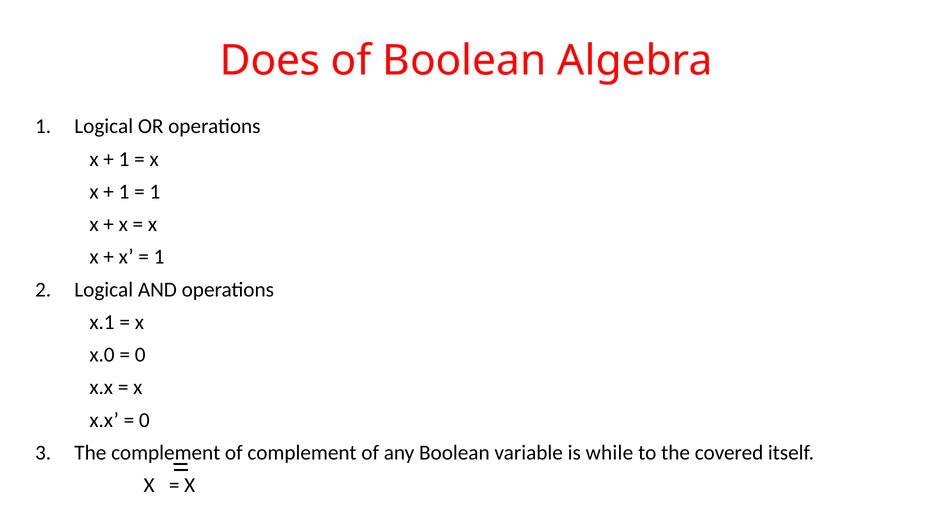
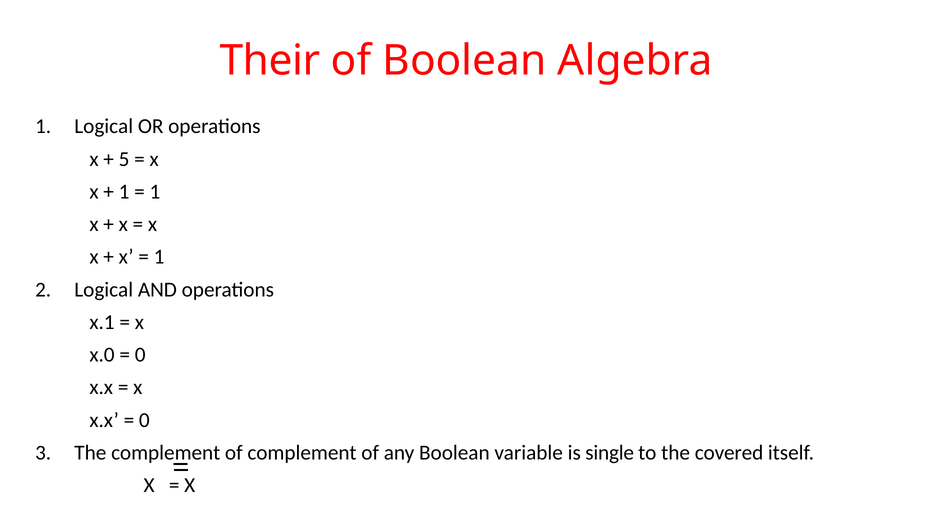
Does: Does -> Their
1 at (124, 159): 1 -> 5
while: while -> single
